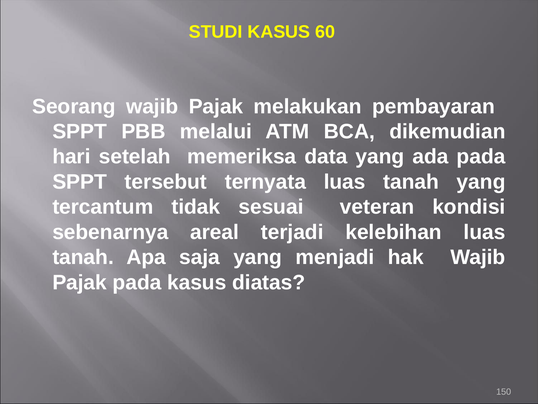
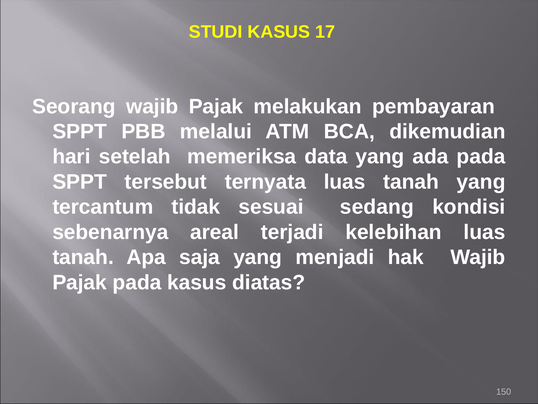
60: 60 -> 17
veteran: veteran -> sedang
